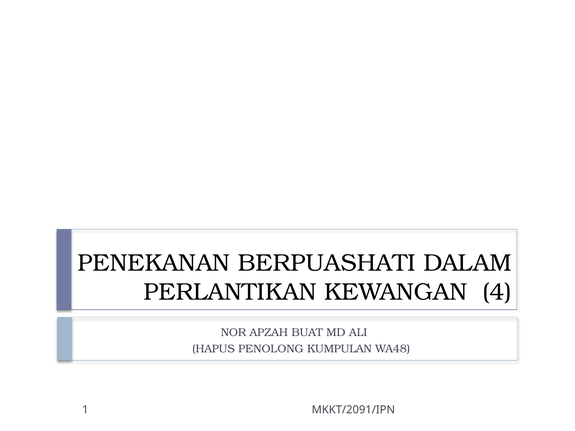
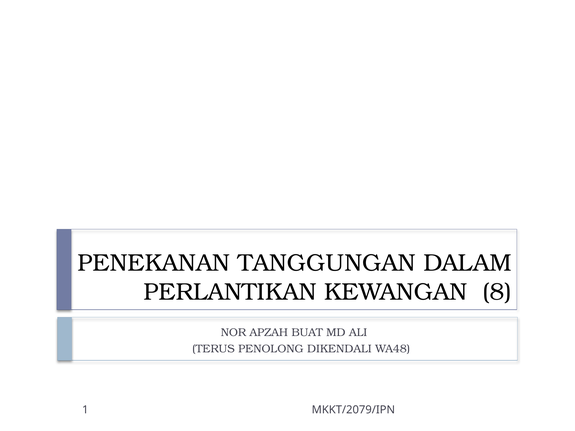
BERPUASHATI: BERPUASHATI -> TANGGUNGAN
4: 4 -> 8
HAPUS: HAPUS -> TERUS
KUMPULAN: KUMPULAN -> DIKENDALI
MKKT/2091/IPN: MKKT/2091/IPN -> MKKT/2079/IPN
